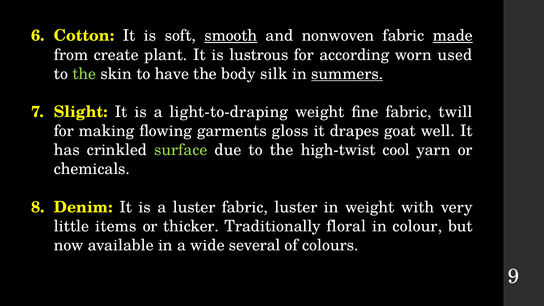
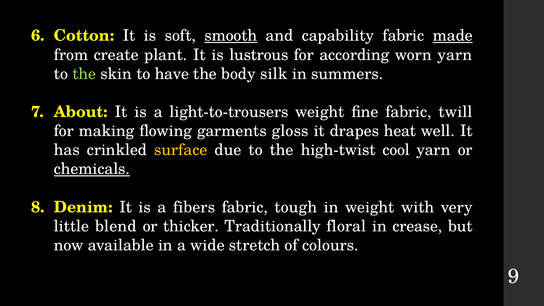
nonwoven: nonwoven -> capability
worn used: used -> yarn
summers underline: present -> none
Slight: Slight -> About
light-to-draping: light-to-draping -> light-to-trousers
goat: goat -> heat
surface colour: light green -> yellow
chemicals underline: none -> present
a luster: luster -> fibers
fabric luster: luster -> tough
items: items -> blend
colour: colour -> crease
several: several -> stretch
